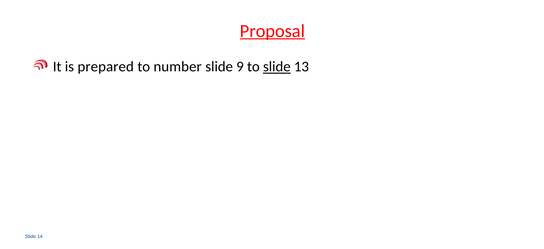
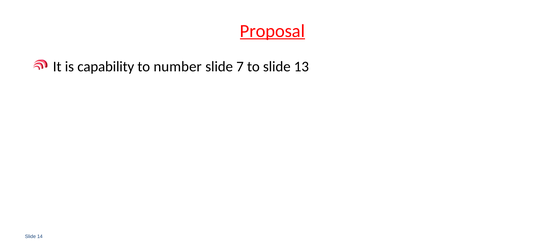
prepared: prepared -> capability
9: 9 -> 7
slide at (277, 67) underline: present -> none
